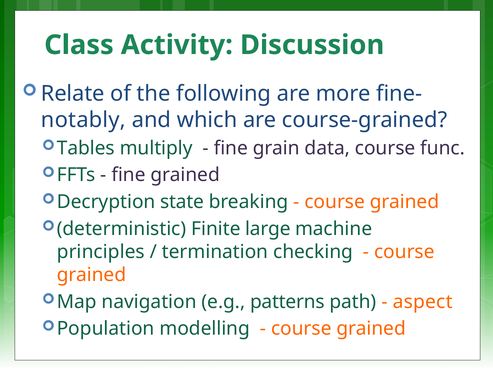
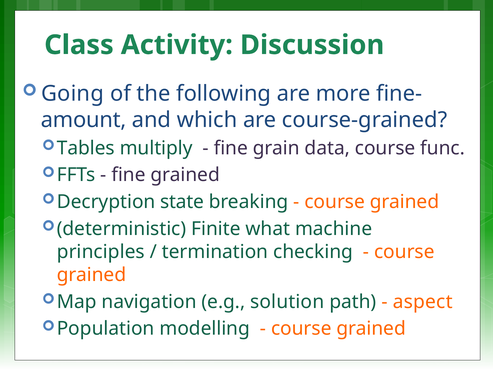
Relate: Relate -> Going
notably: notably -> amount
large: large -> what
patterns: patterns -> solution
